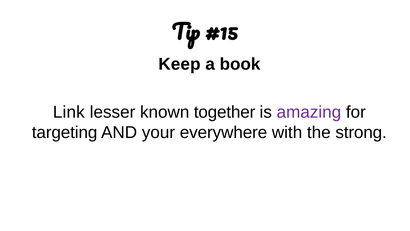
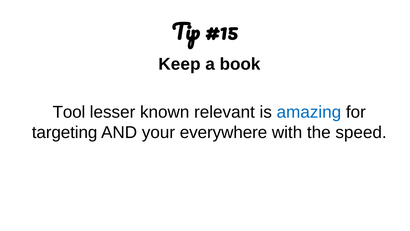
Link: Link -> Tool
together: together -> relevant
amazing colour: purple -> blue
strong: strong -> speed
